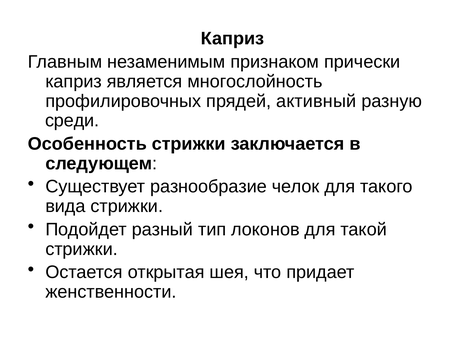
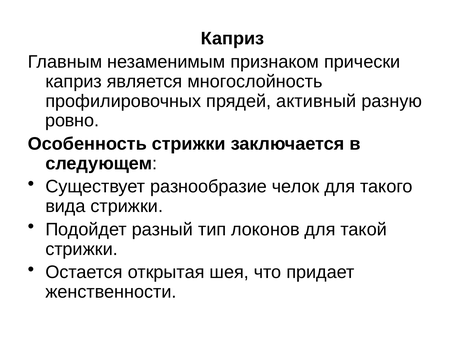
среди: среди -> ровно
